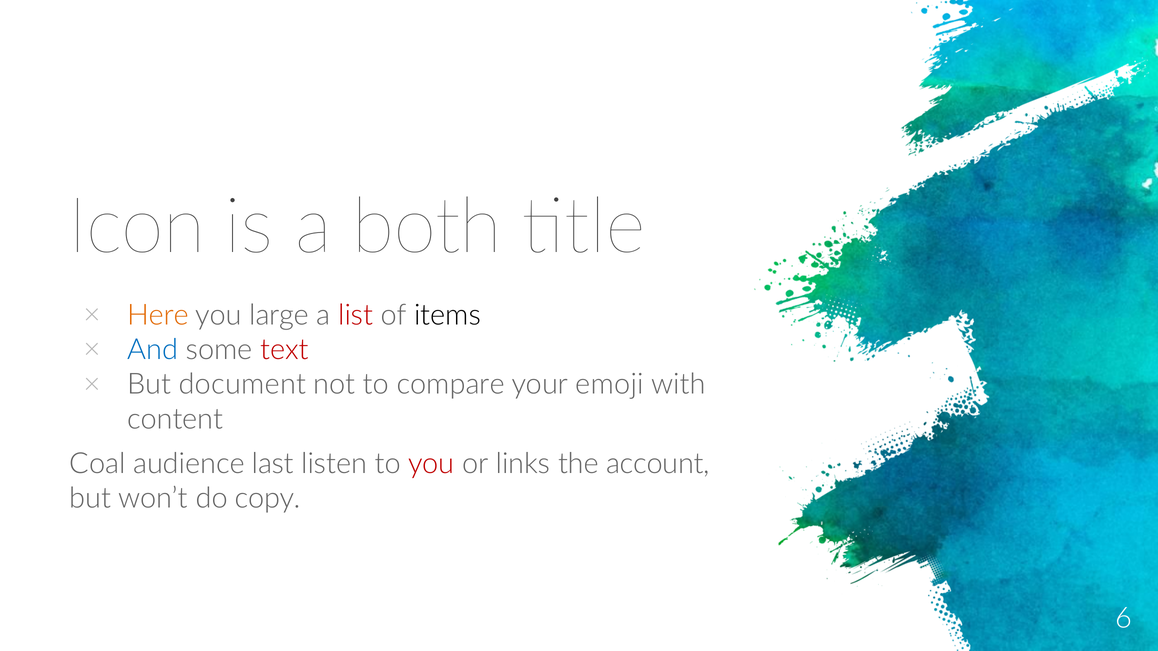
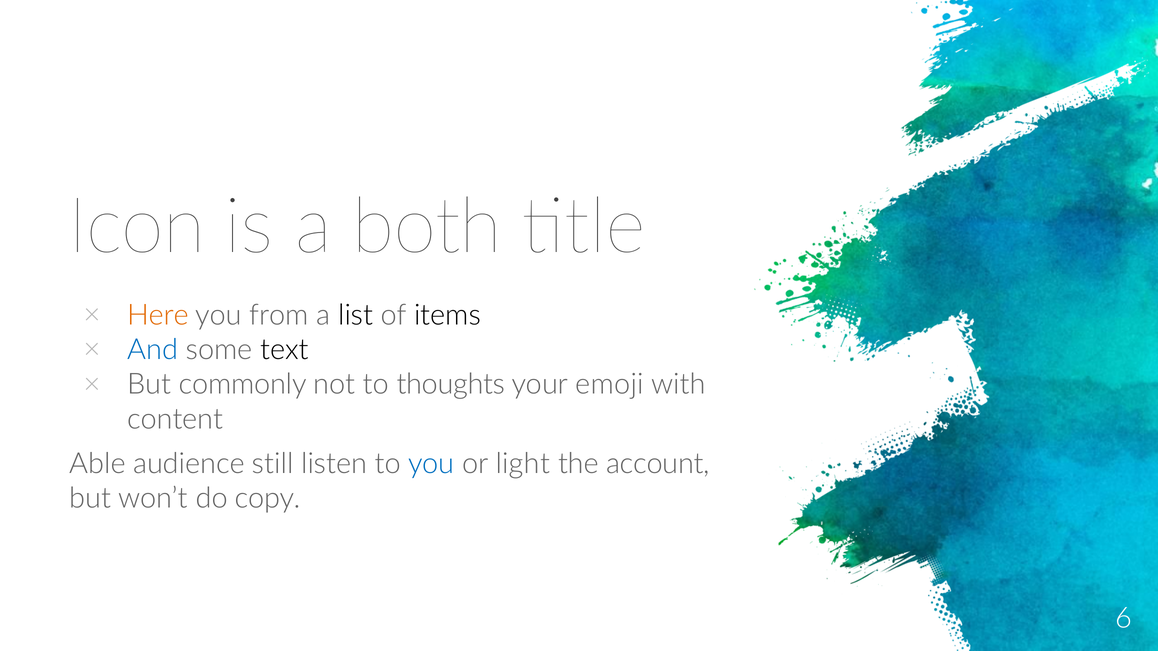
large: large -> from
list colour: red -> black
text colour: red -> black
document: document -> commonly
compare: compare -> thoughts
Coal: Coal -> Able
last: last -> still
you at (431, 464) colour: red -> blue
links: links -> light
